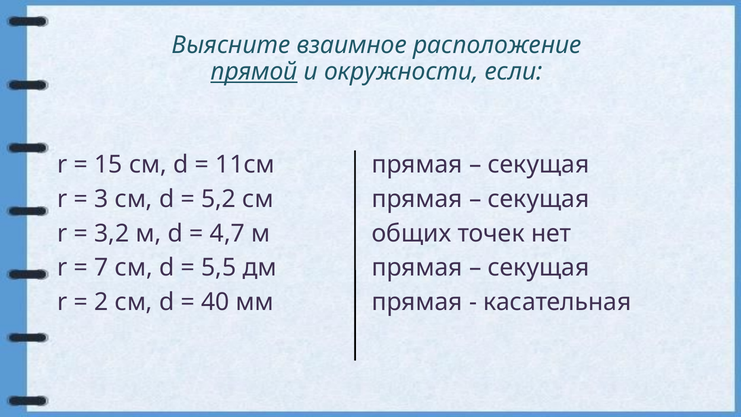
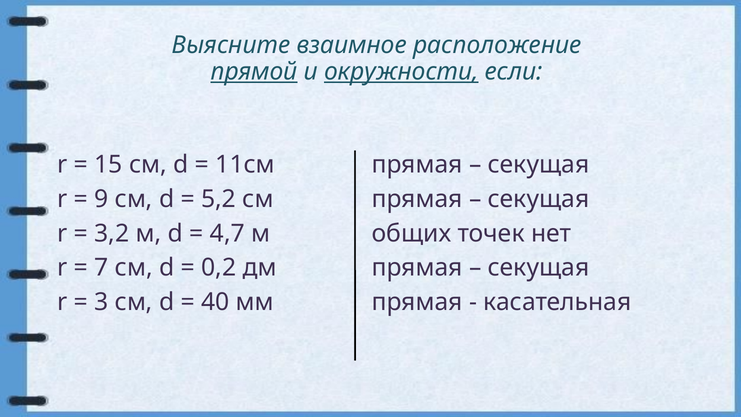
окружности underline: none -> present
3: 3 -> 9
5,5: 5,5 -> 0,2
2: 2 -> 3
